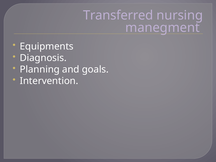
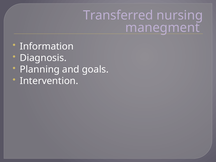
Equipments: Equipments -> Information
